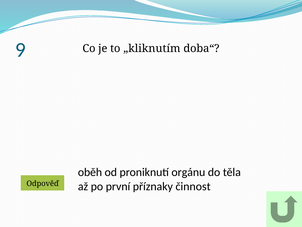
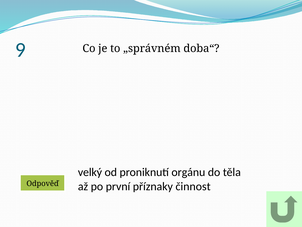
„kliknutím: „kliknutím -> „správném
oběh: oběh -> velký
